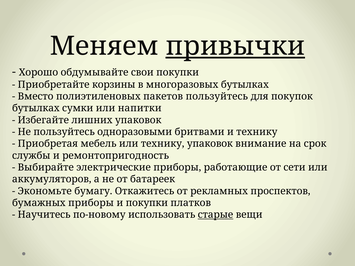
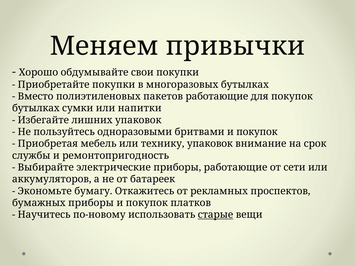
привычки underline: present -> none
Приобретайте корзины: корзины -> покупки
пакетов пользуйтесь: пользуйтесь -> работающие
бритвами и технику: технику -> покупок
покупки at (147, 203): покупки -> покупок
